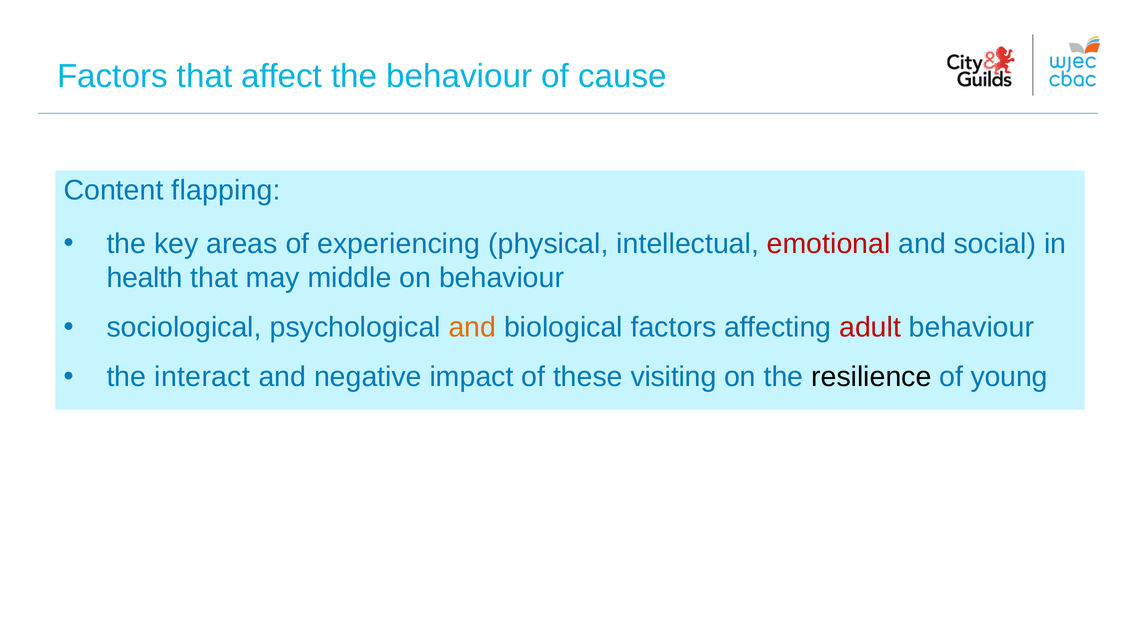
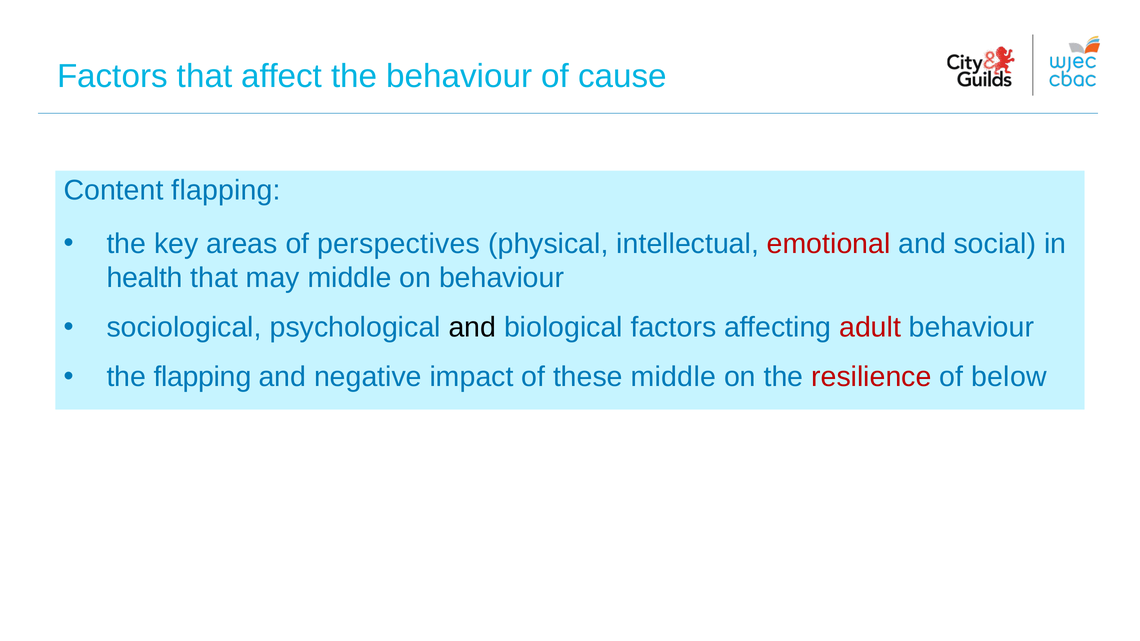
experiencing: experiencing -> perspectives
and at (472, 327) colour: orange -> black
the interact: interact -> flapping
these visiting: visiting -> middle
resilience colour: black -> red
young: young -> below
